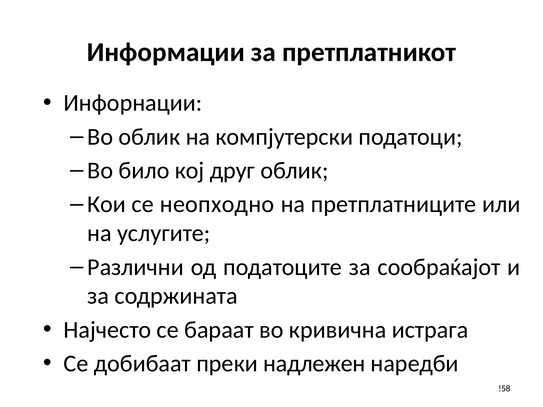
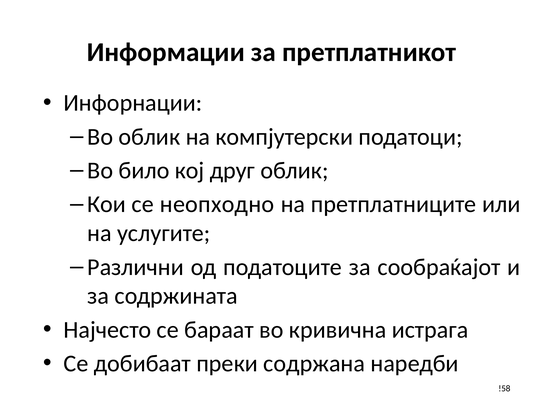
надлежен: надлежен -> содржана
